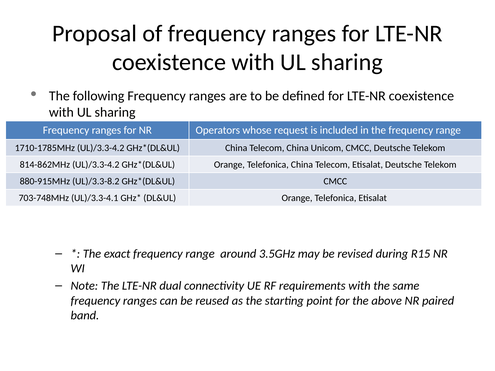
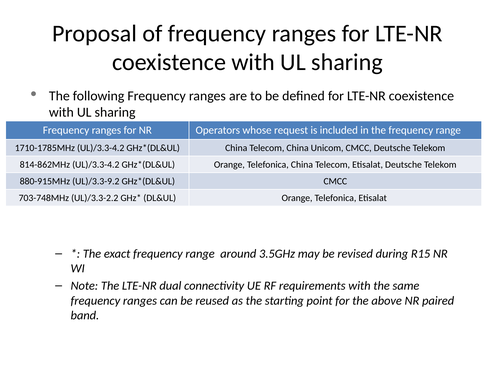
UL)/3.3-8.2: UL)/3.3-8.2 -> UL)/3.3-9.2
UL)/3.3-4.1: UL)/3.3-4.1 -> UL)/3.3-2.2
